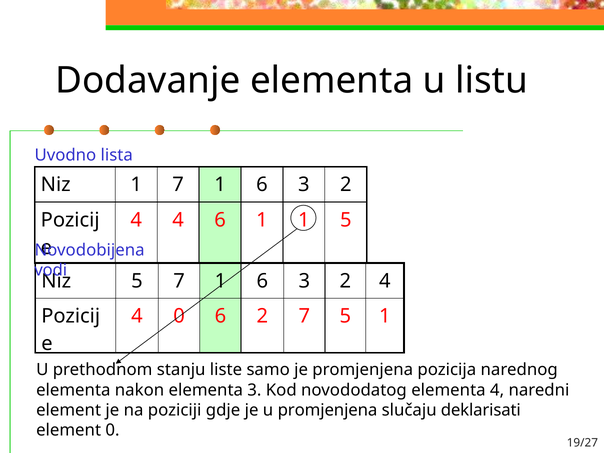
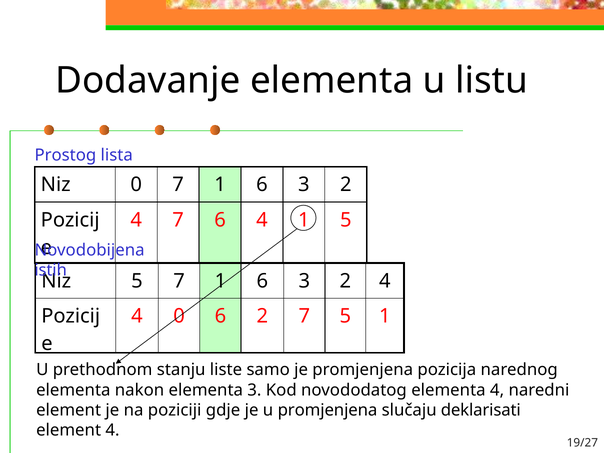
Uvodno: Uvodno -> Prostog
Niz 1: 1 -> 0
4 4: 4 -> 7
6 1: 1 -> 4
vodi: vodi -> istih
element 0: 0 -> 4
